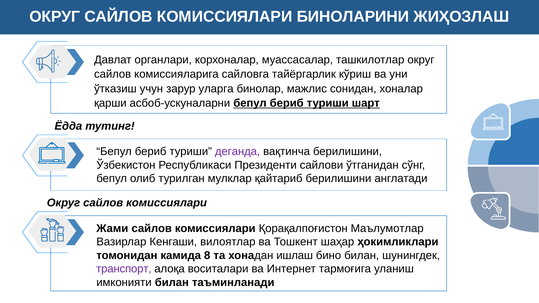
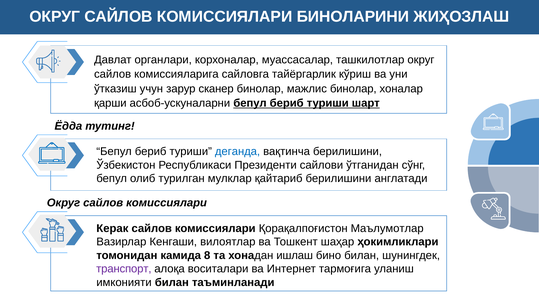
уларга: уларга -> сканер
мажлис сонидан: сонидан -> бинолар
деганда colour: purple -> blue
Жами: Жами -> Керак
